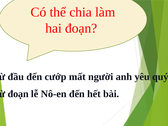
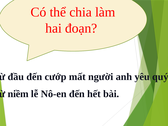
đoạn at (18, 94): đoạn -> niềm
